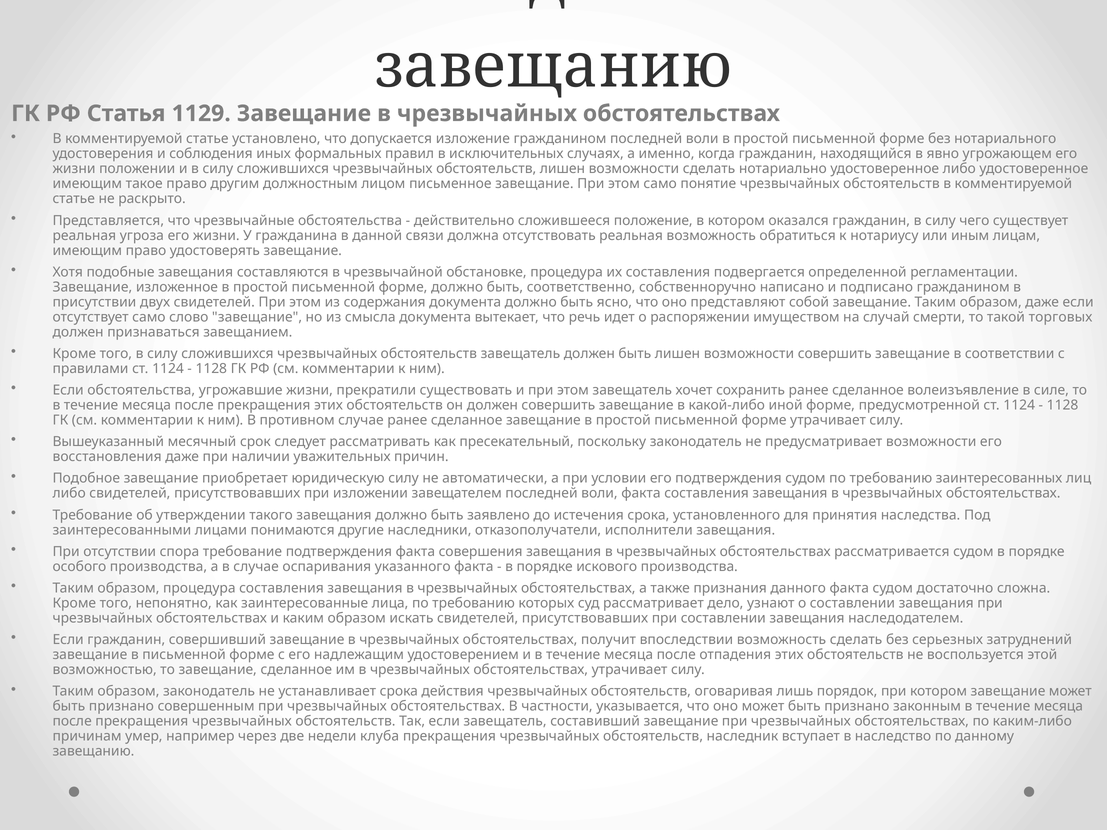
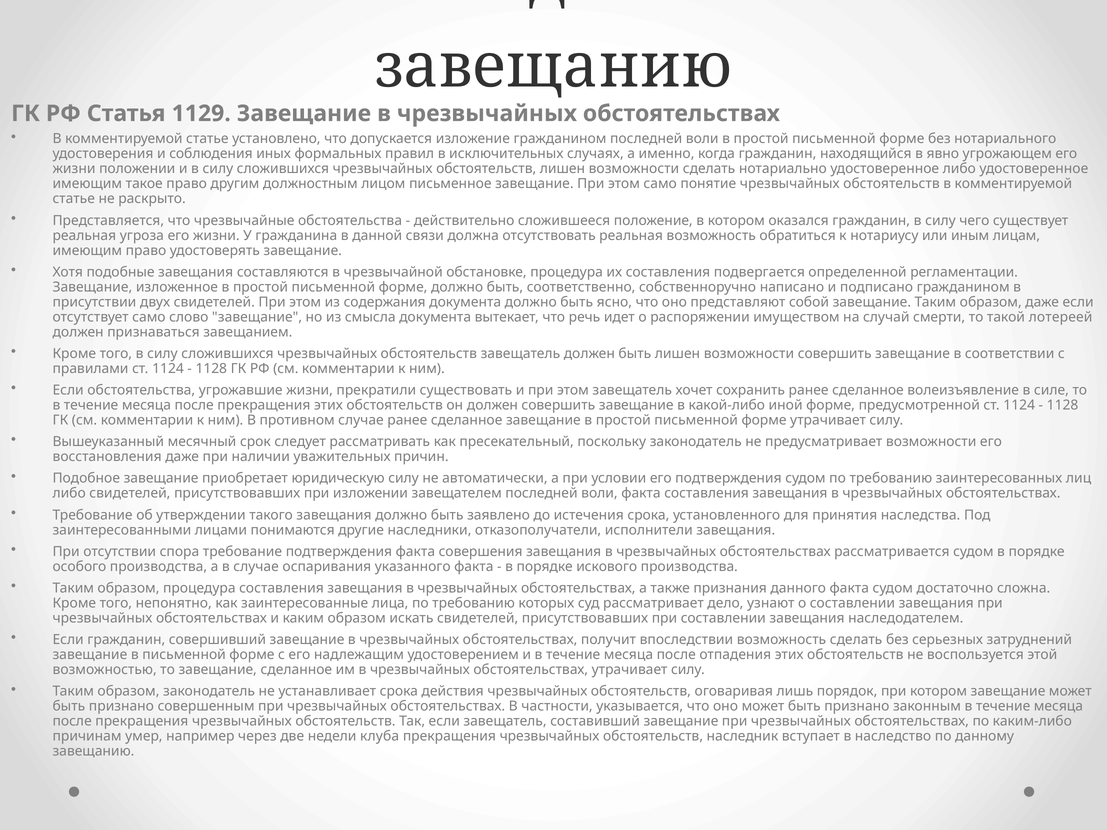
торговых: торговых -> лотереей
